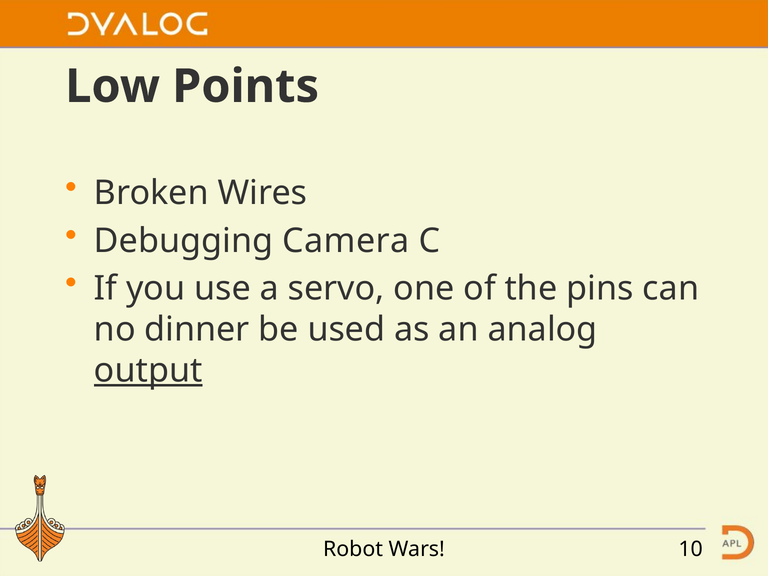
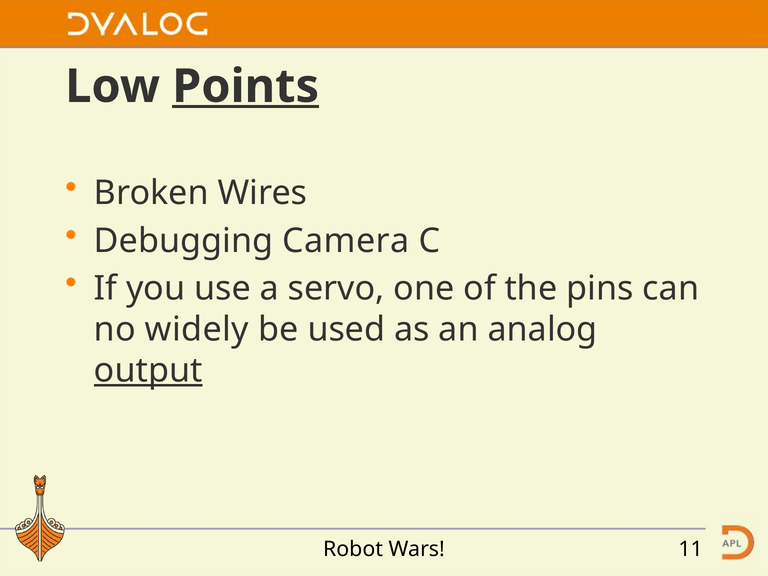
Points underline: none -> present
dinner: dinner -> widely
10: 10 -> 11
